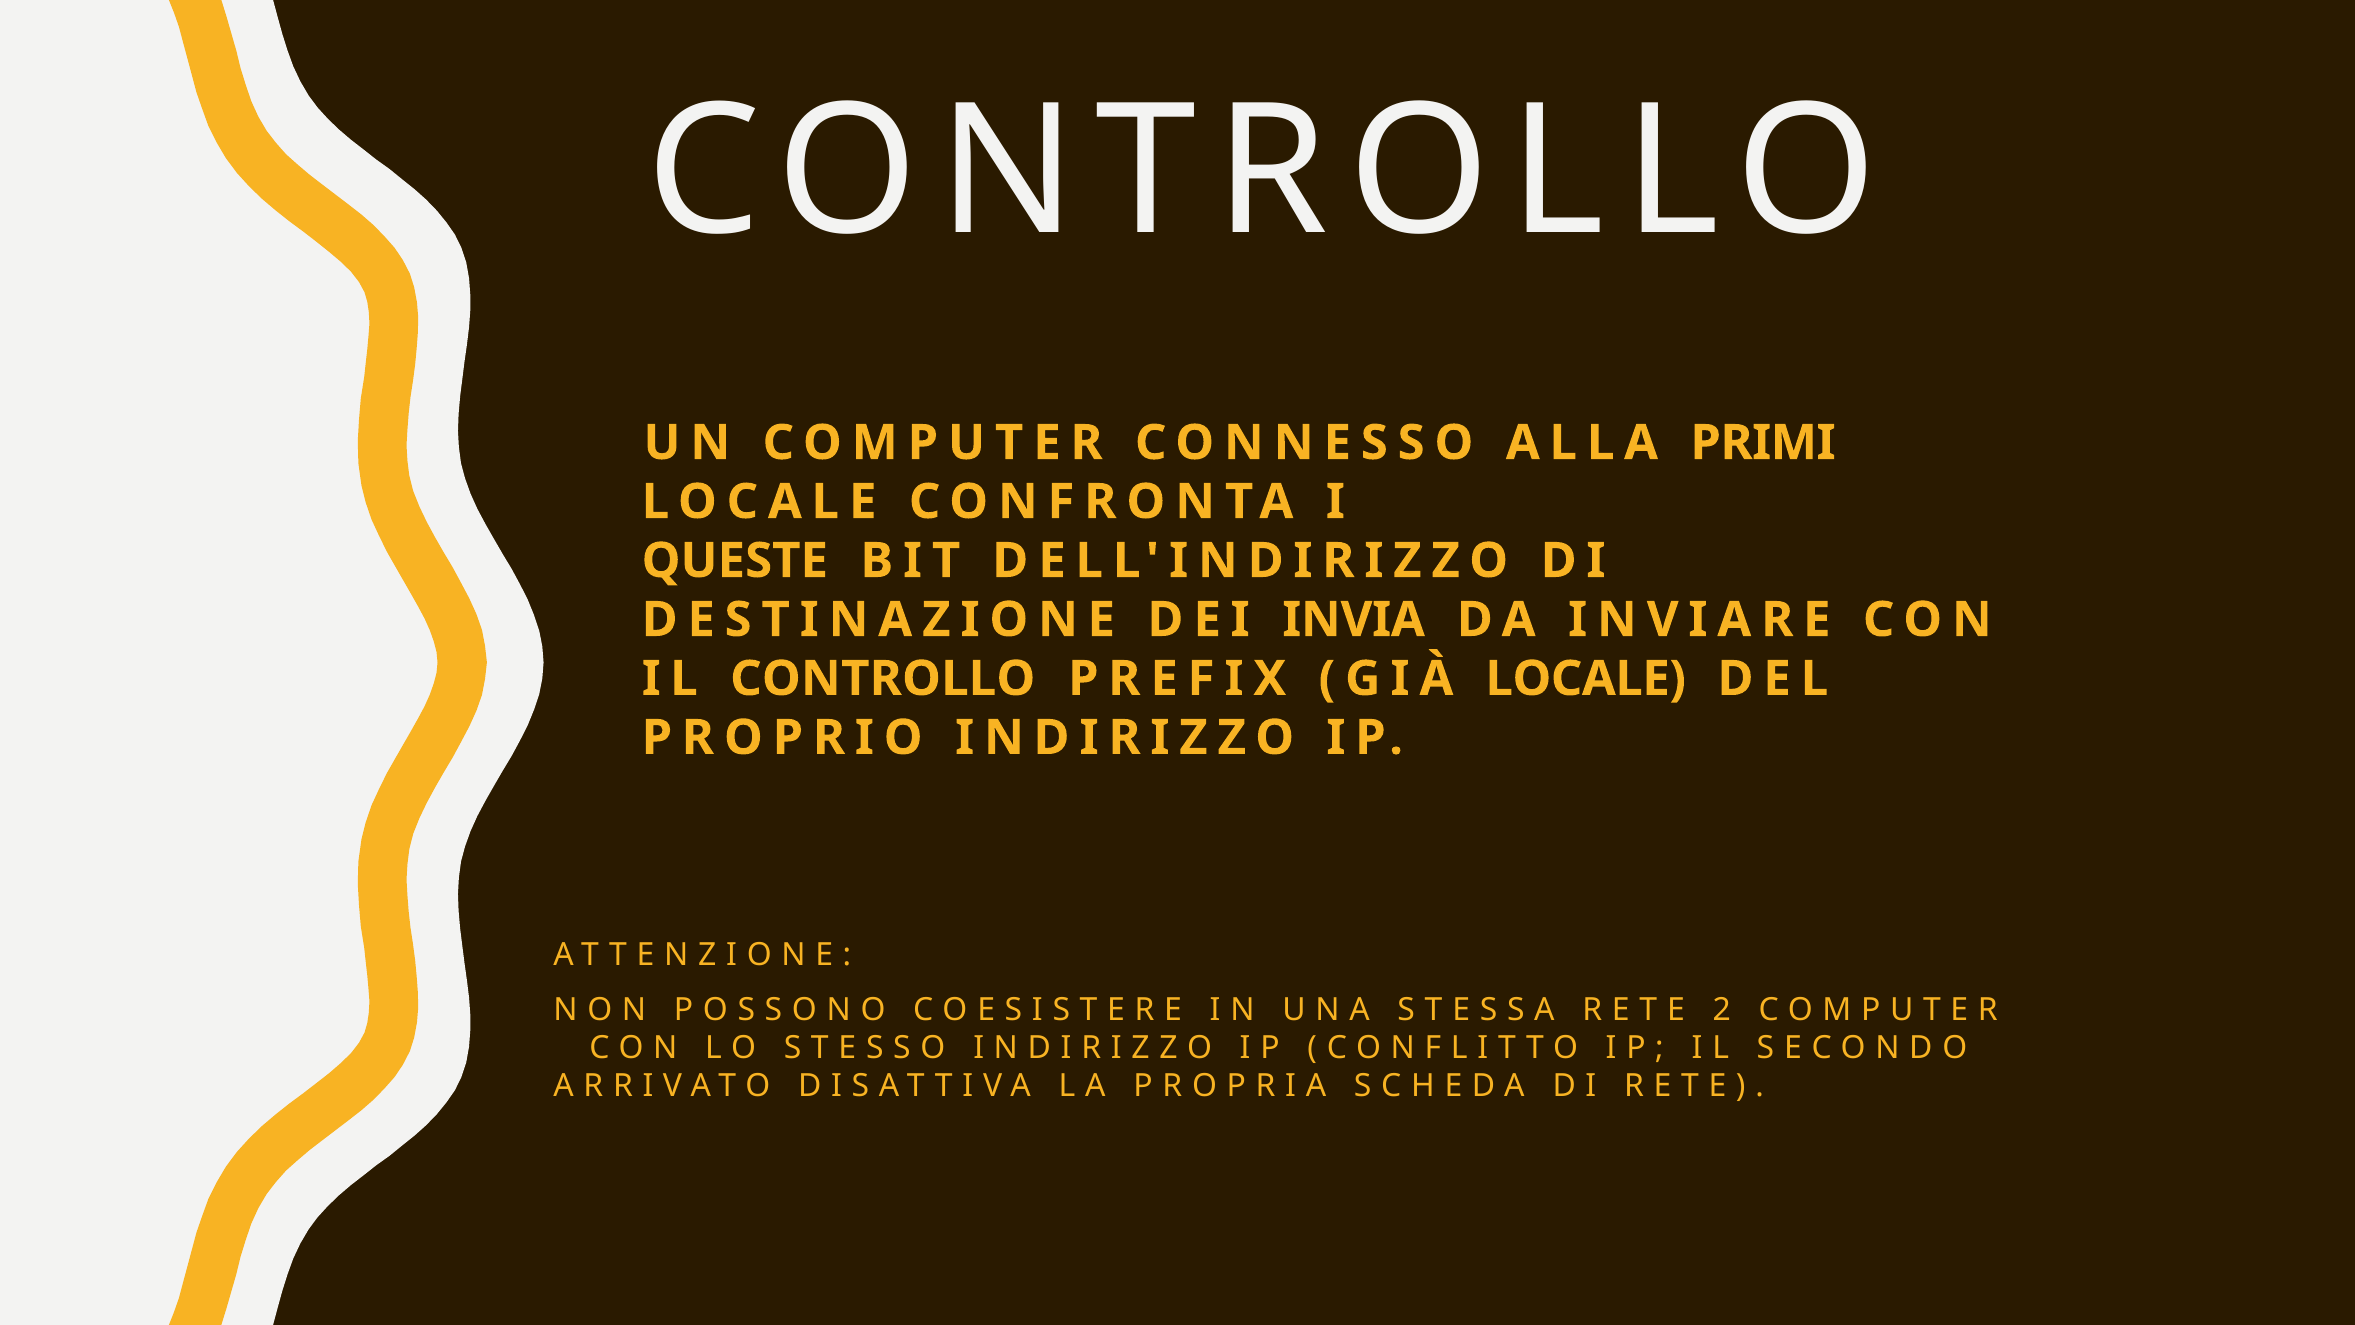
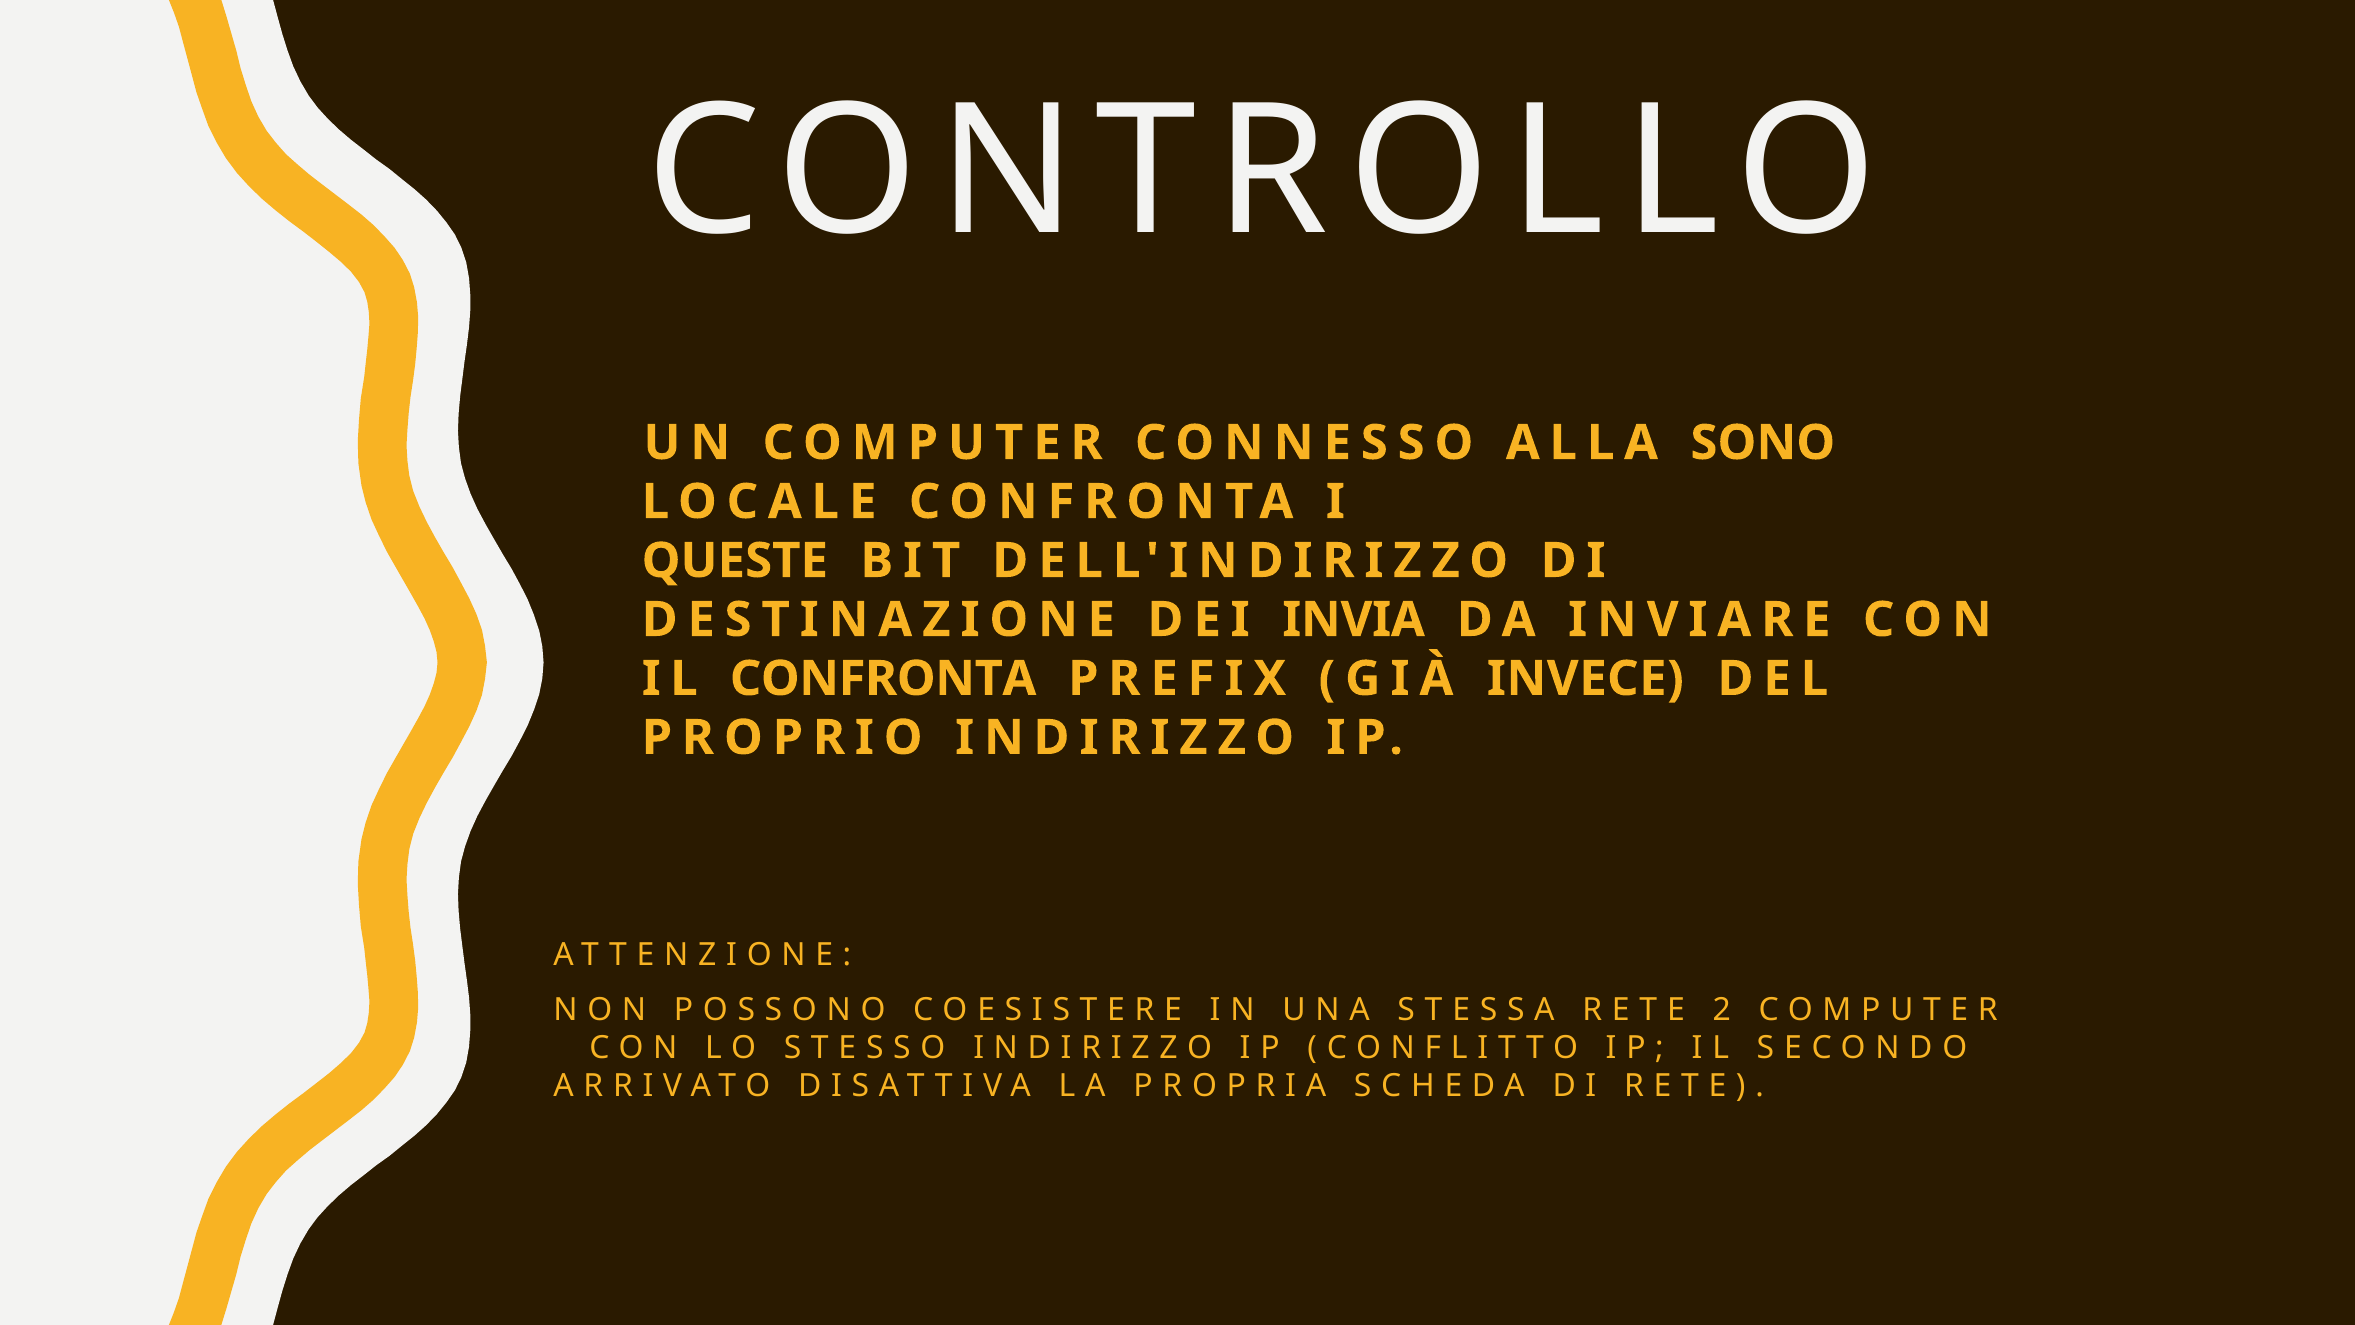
PRIMI: PRIMI -> SONO
IL CONTROLLO: CONTROLLO -> CONFRONTA
GIÀ LOCALE: LOCALE -> INVECE
